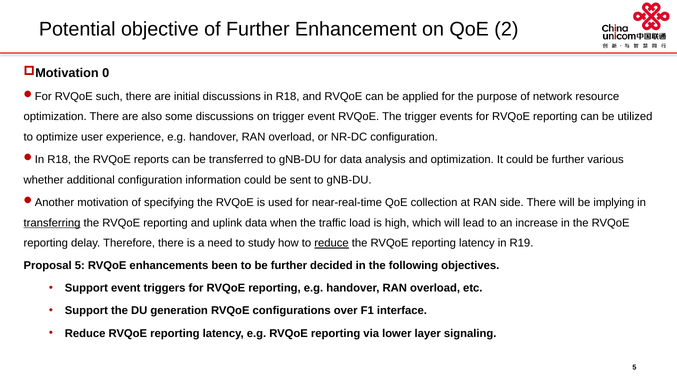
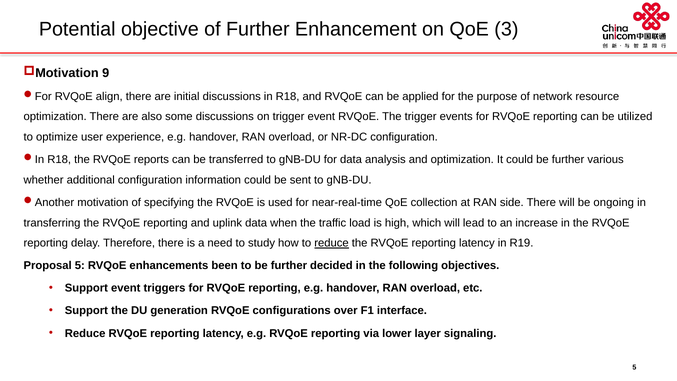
2: 2 -> 3
0: 0 -> 9
such: such -> align
implying: implying -> ongoing
transferring underline: present -> none
